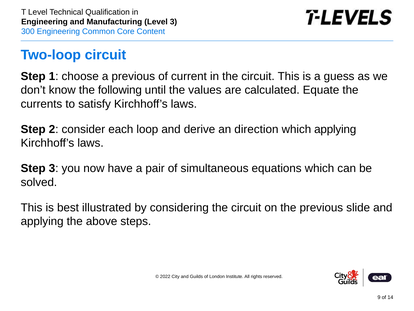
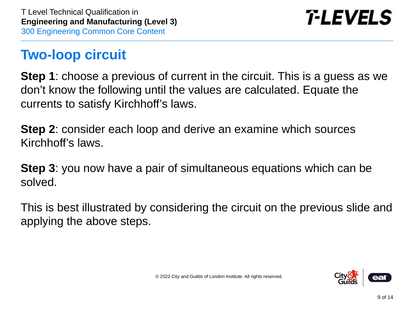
direction: direction -> examine
which applying: applying -> sources
